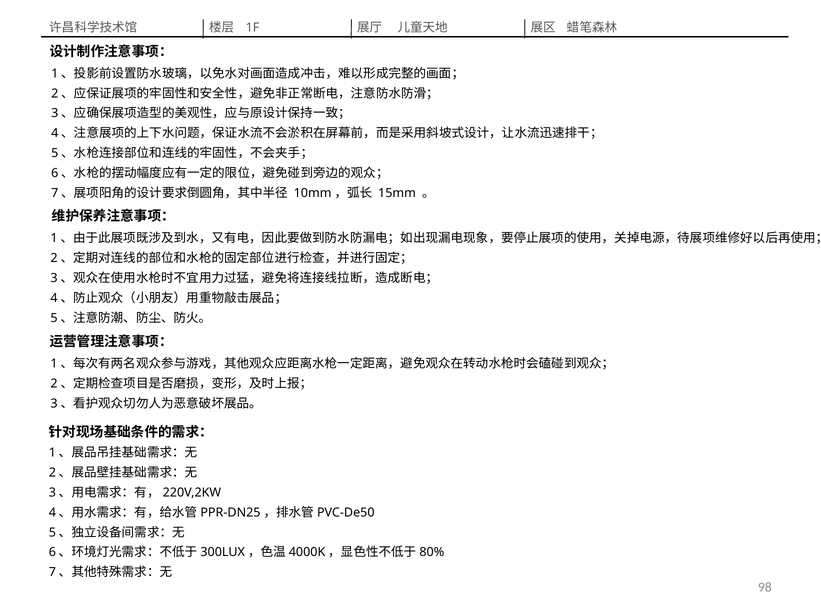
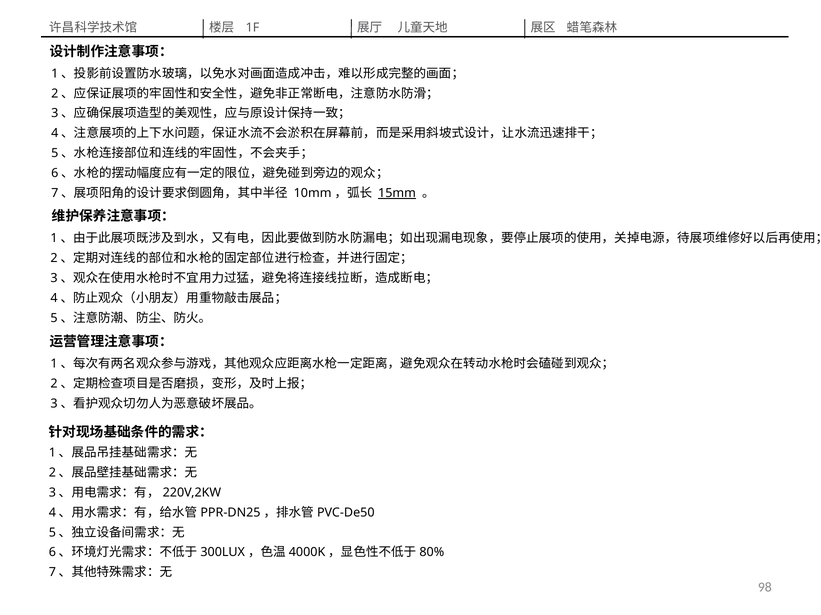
15mm underline: none -> present
